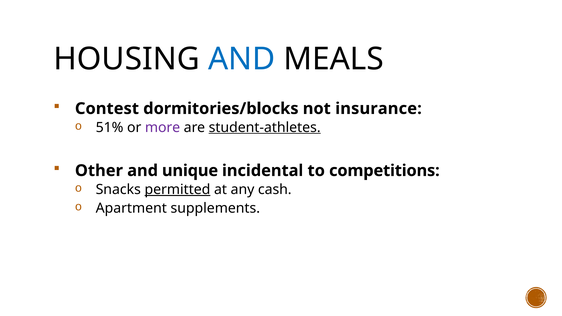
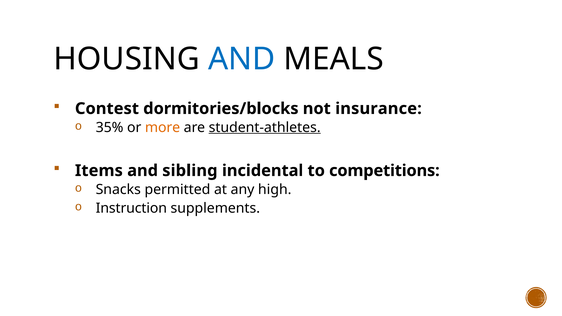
51%: 51% -> 35%
more colour: purple -> orange
Other: Other -> Items
unique: unique -> sibling
permitted underline: present -> none
cash: cash -> high
Apartment: Apartment -> Instruction
